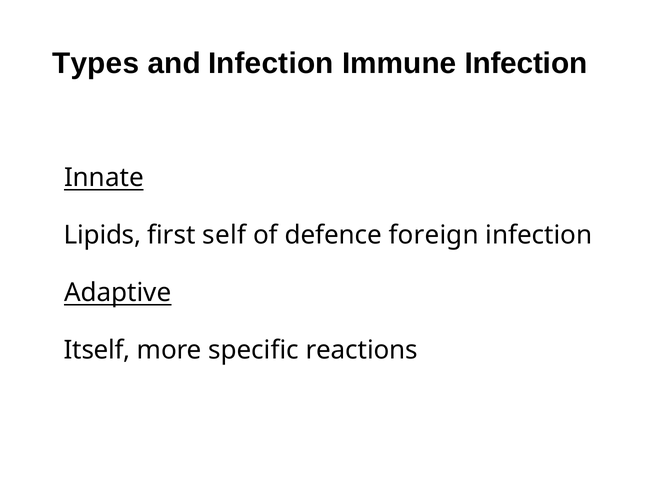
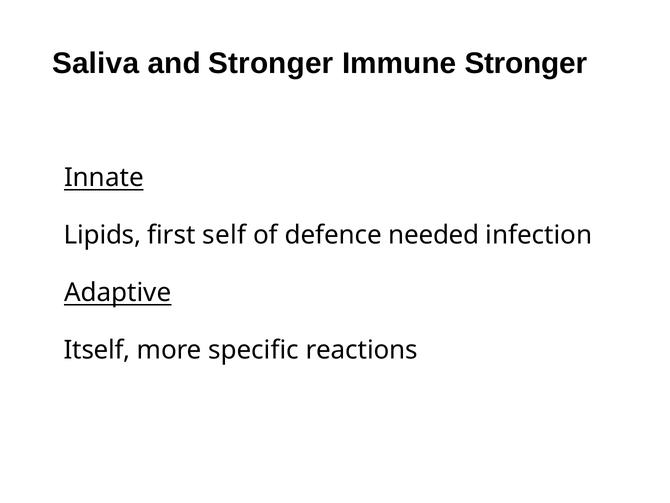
Types: Types -> Saliva
and Infection: Infection -> Stronger
Immune Infection: Infection -> Stronger
foreign: foreign -> needed
